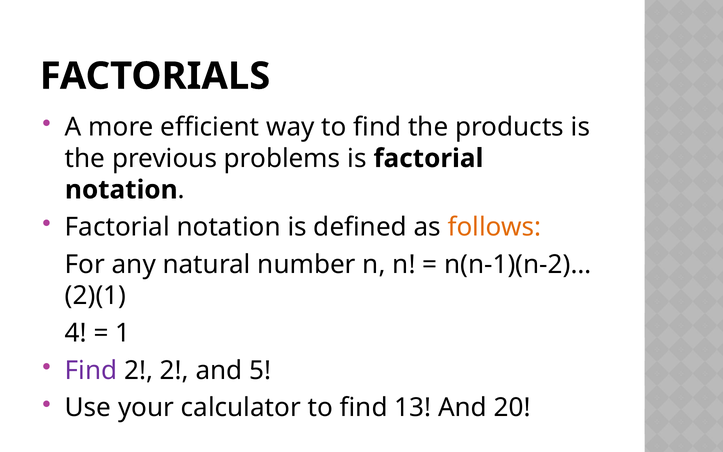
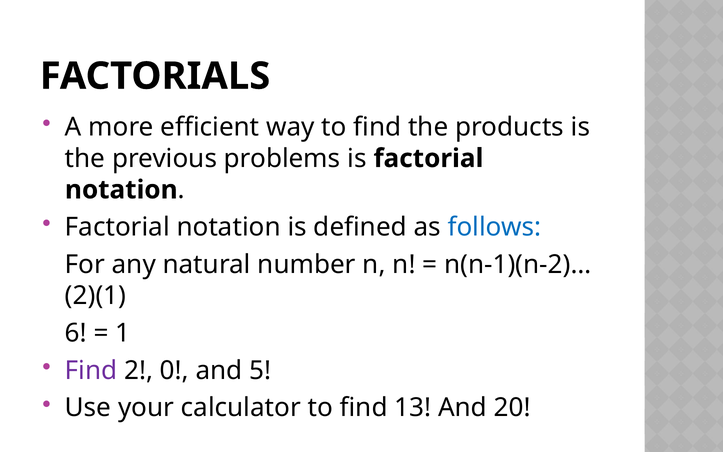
follows colour: orange -> blue
4: 4 -> 6
2 2: 2 -> 0
